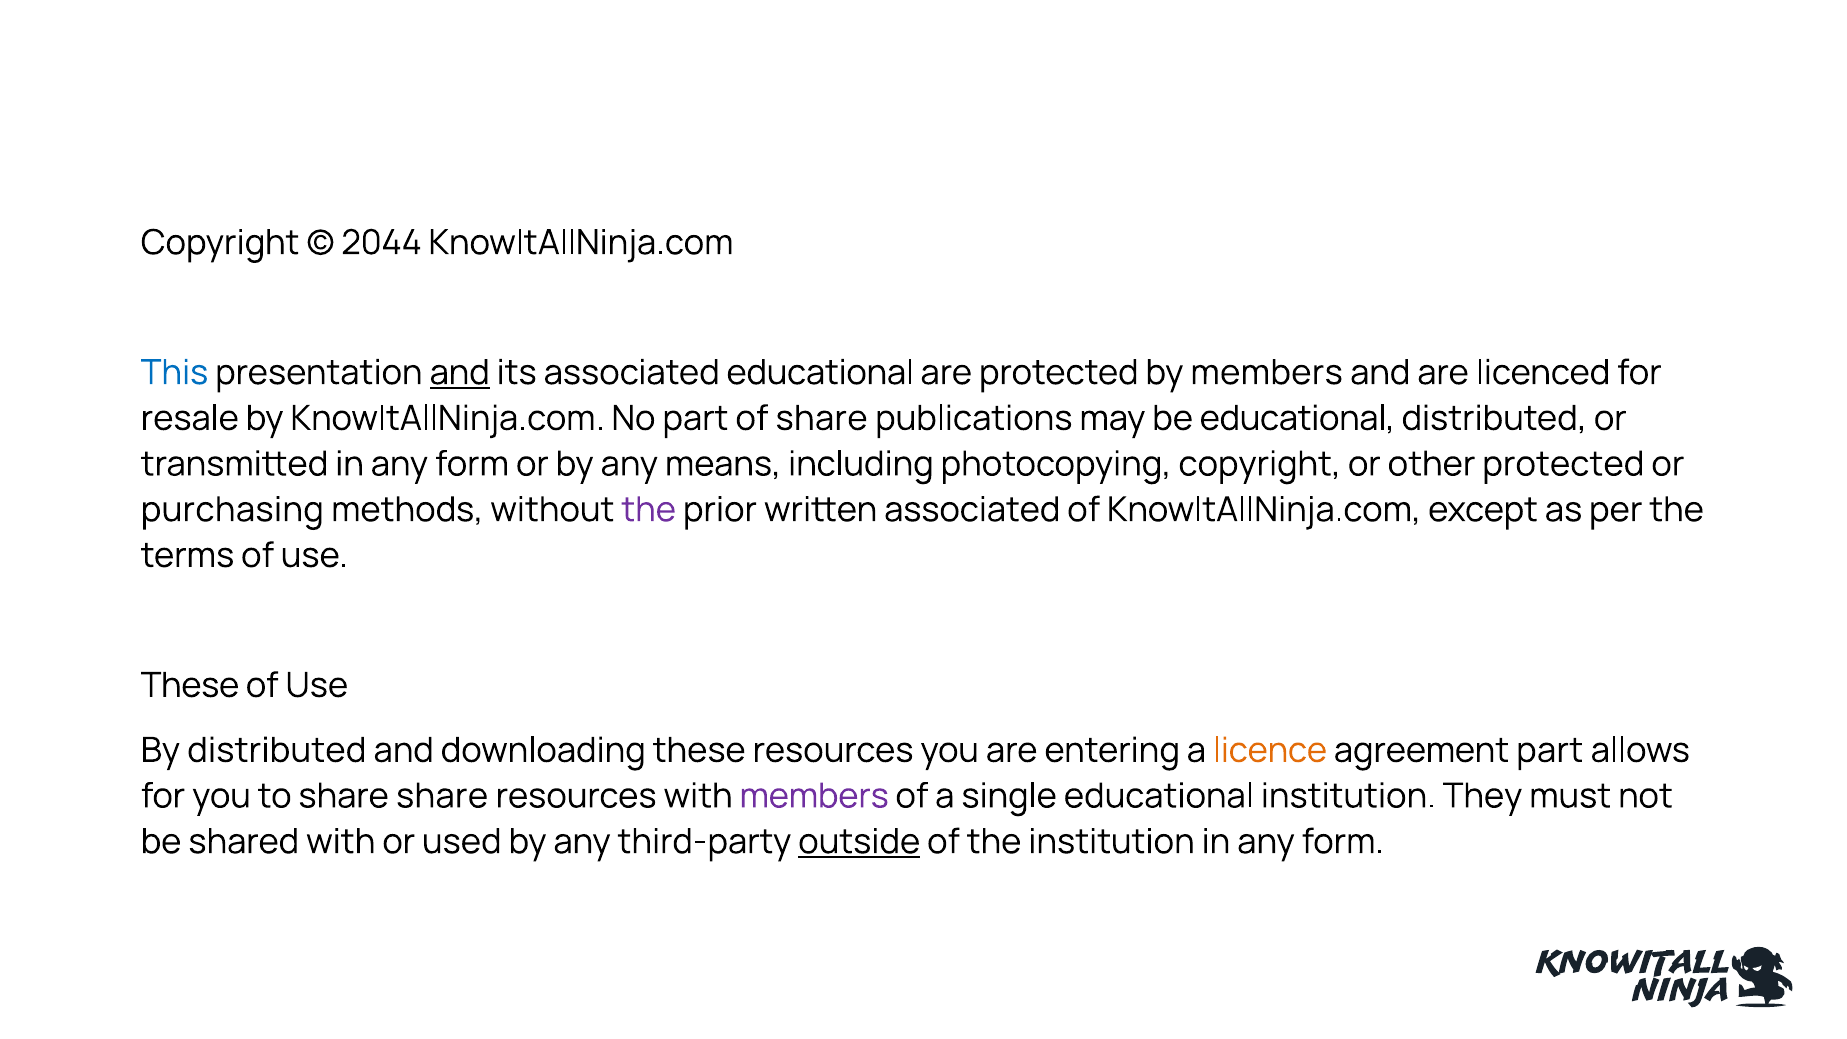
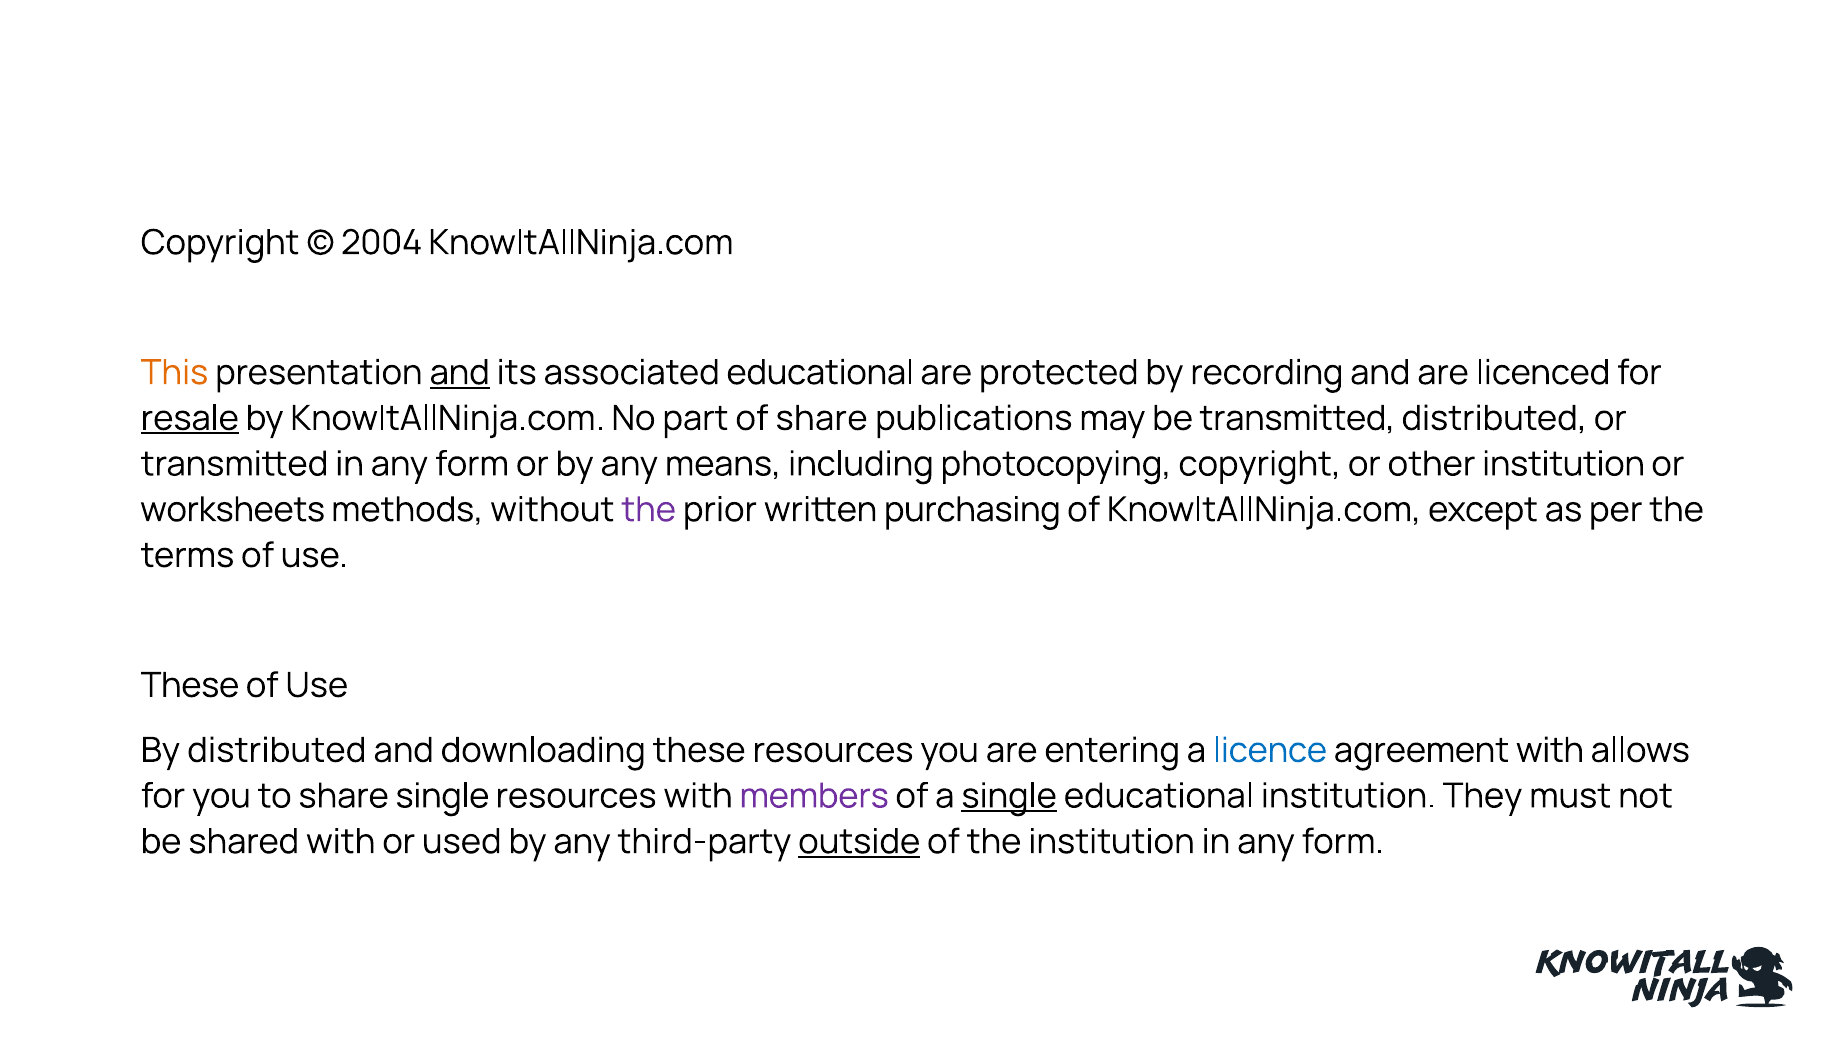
2044: 2044 -> 2004
This colour: blue -> orange
by members: members -> recording
resale underline: none -> present
be educational: educational -> transmitted
other protected: protected -> institution
purchasing: purchasing -> worksheets
written associated: associated -> purchasing
licence colour: orange -> blue
agreement part: part -> with
share share: share -> single
single at (1009, 796) underline: none -> present
